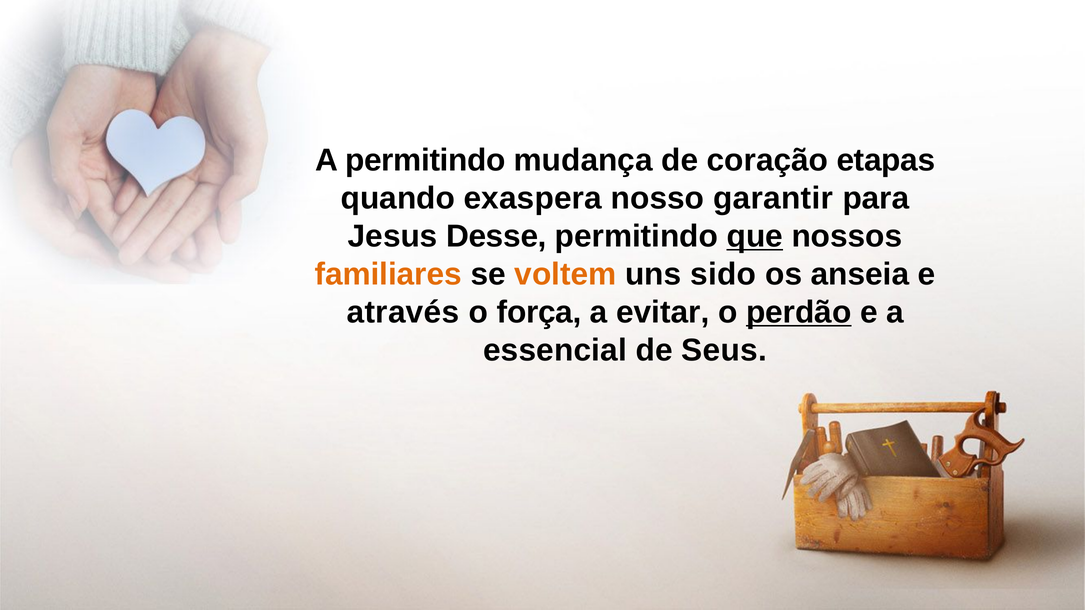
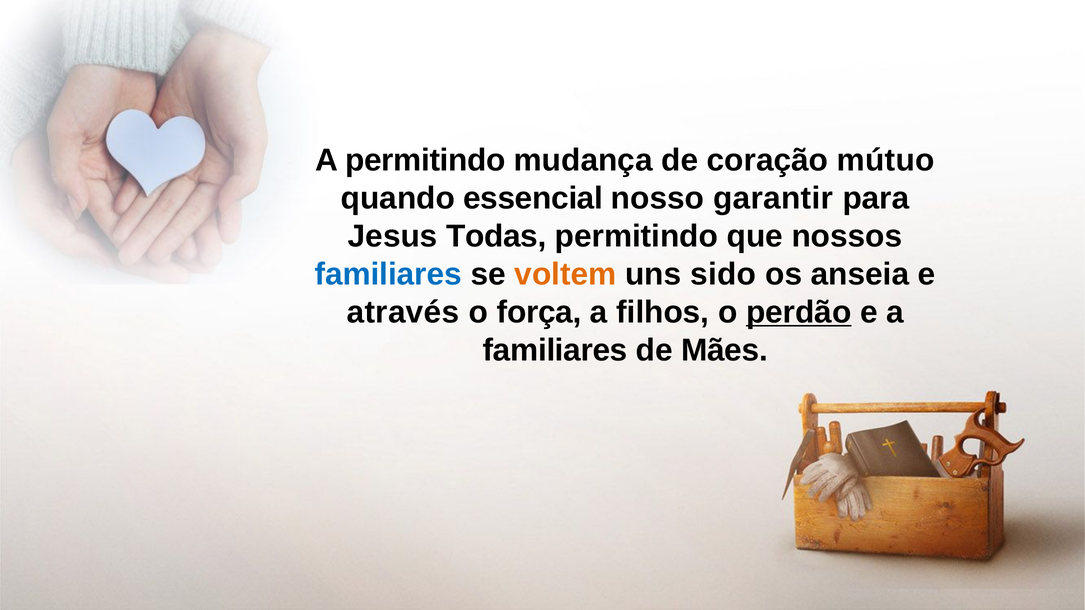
etapas: etapas -> mútuo
exaspera: exaspera -> essencial
Desse: Desse -> Todas
que underline: present -> none
familiares at (388, 274) colour: orange -> blue
evitar: evitar -> filhos
essencial at (555, 350): essencial -> familiares
Seus: Seus -> Mães
